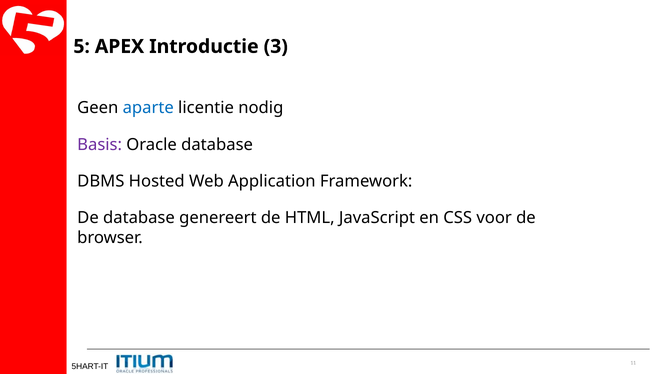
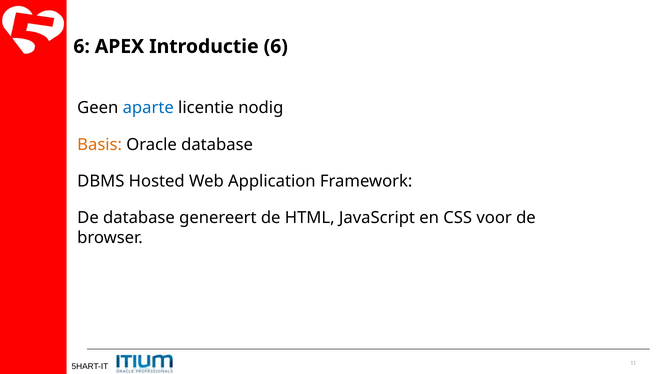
5 at (82, 47): 5 -> 6
Introductie 3: 3 -> 6
Basis colour: purple -> orange
